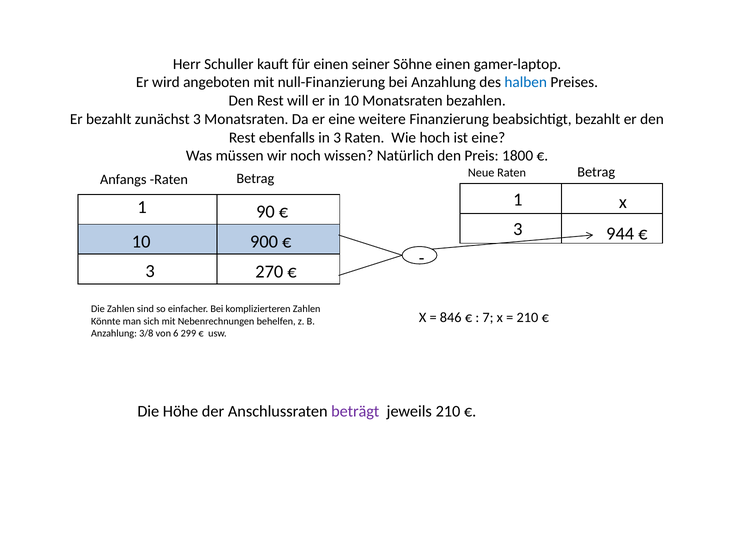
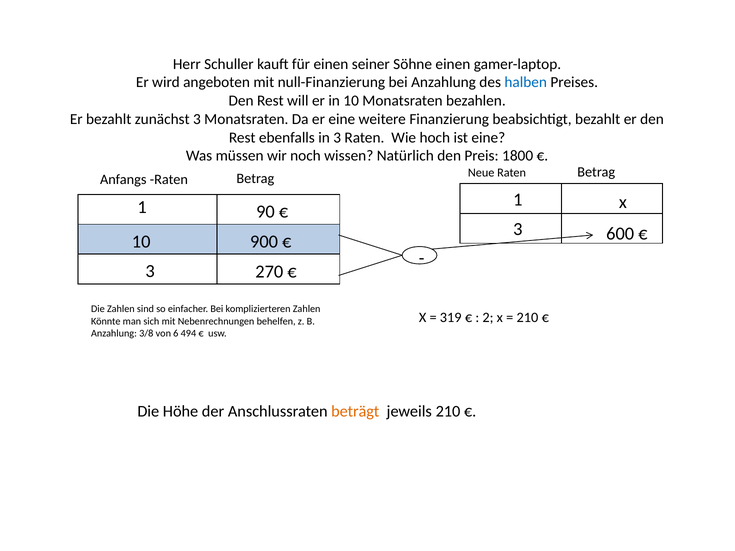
944: 944 -> 600
846: 846 -> 319
7: 7 -> 2
299: 299 -> 494
beträgt colour: purple -> orange
